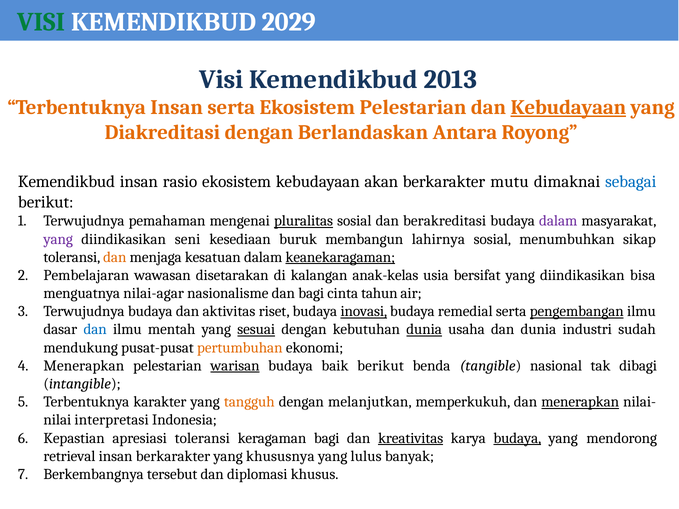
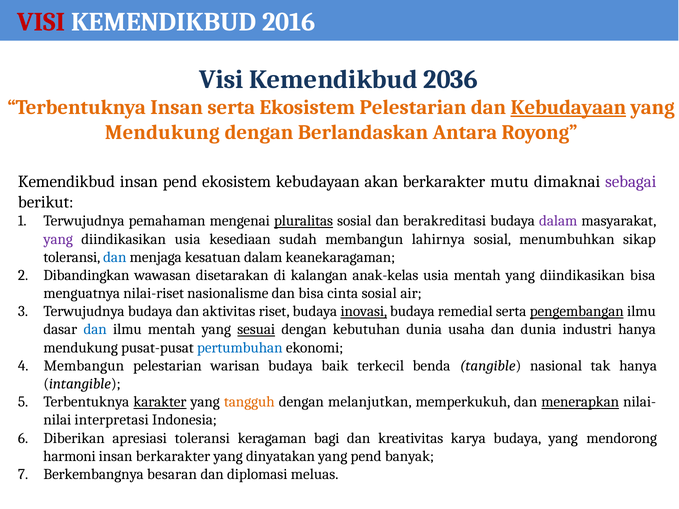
VISI at (41, 22) colour: green -> red
2029: 2029 -> 2016
2013: 2013 -> 2036
Diakreditasi at (162, 132): Diakreditasi -> Mendukung
insan rasio: rasio -> pend
sebagai colour: blue -> purple
diindikasikan seni: seni -> usia
buruk: buruk -> sudah
dan at (115, 257) colour: orange -> blue
keanekaragaman underline: present -> none
Pembelajaran: Pembelajaran -> Dibandingkan
usia bersifat: bersifat -> mentah
nilai-agar: nilai-agar -> nilai-riset
dan bagi: bagi -> bisa
cinta tahun: tahun -> sosial
dunia at (424, 330) underline: present -> none
industri sudah: sudah -> hanya
pertumbuhan colour: orange -> blue
Menerapkan at (84, 366): Menerapkan -> Membangun
warisan underline: present -> none
baik berikut: berikut -> terkecil
tak dibagi: dibagi -> hanya
karakter underline: none -> present
Kepastian: Kepastian -> Diberikan
kreativitas underline: present -> none
budaya at (517, 438) underline: present -> none
retrieval: retrieval -> harmoni
khususnya: khususnya -> dinyatakan
yang lulus: lulus -> pend
tersebut: tersebut -> besaran
khusus: khusus -> meluas
